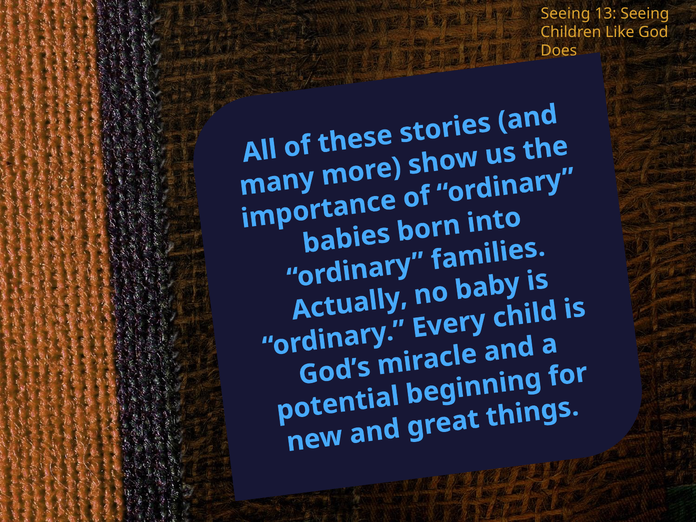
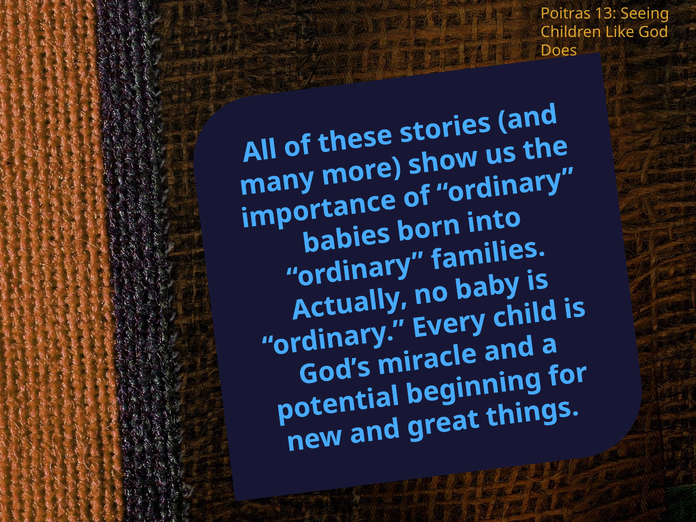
Seeing at (566, 14): Seeing -> Poitras
